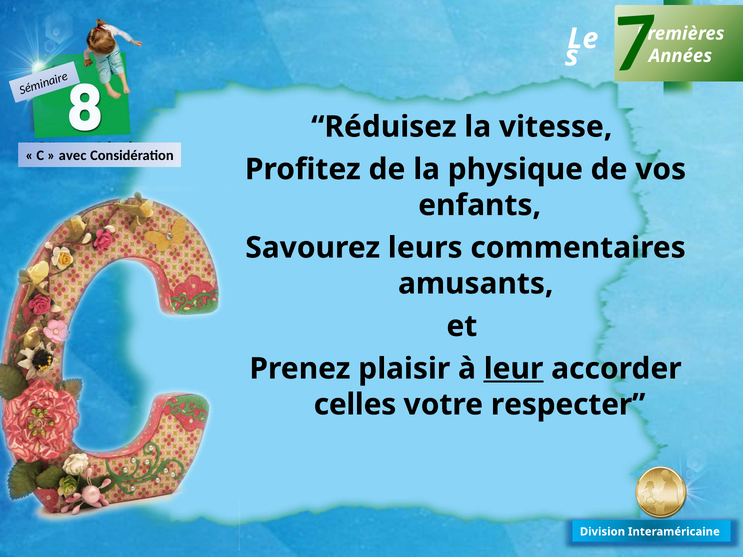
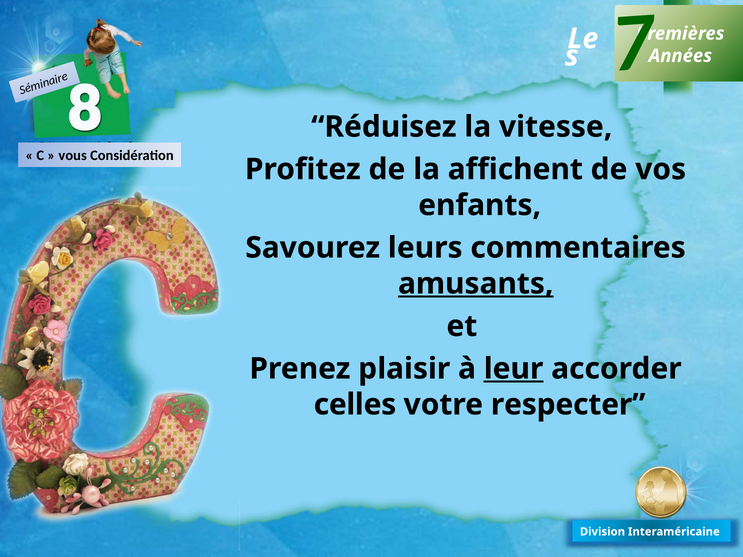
avec: avec -> vous
physique: physique -> affichent
amusants underline: none -> present
